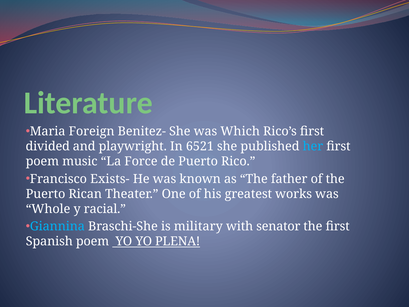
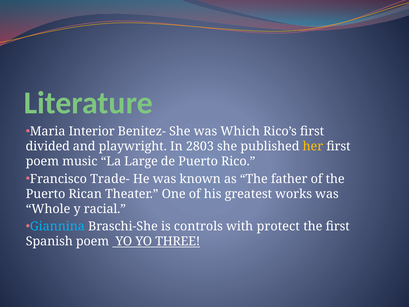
Foreign: Foreign -> Interior
6521: 6521 -> 2803
her colour: light blue -> yellow
Force: Force -> Large
Exists-: Exists- -> Trade-
military: military -> controls
senator: senator -> protect
PLENA: PLENA -> THREE
